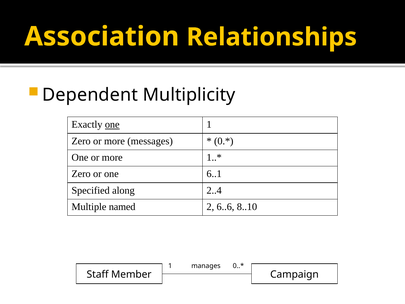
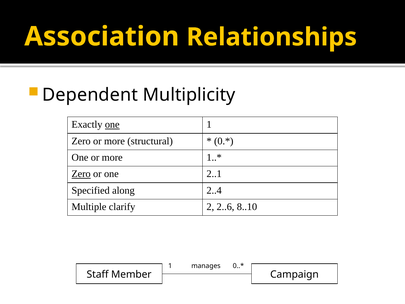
messages: messages -> structural
Zero at (81, 174) underline: none -> present
6..1: 6..1 -> 2..1
named: named -> clarify
6..6: 6..6 -> 2..6
